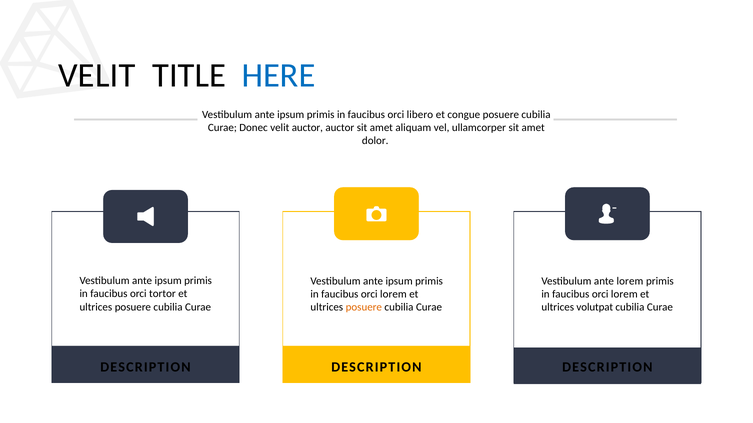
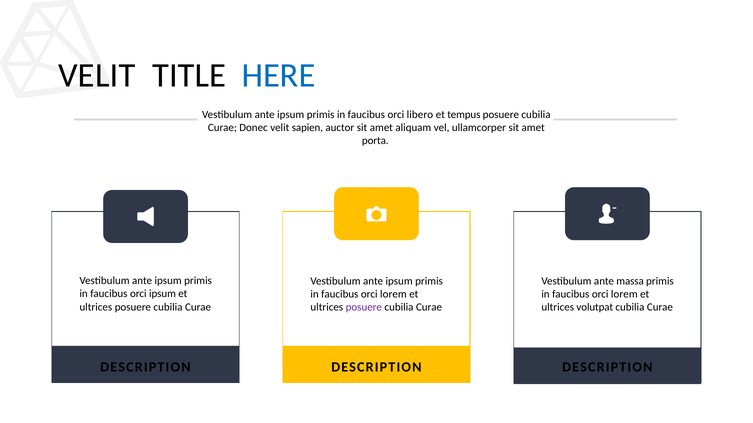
congue: congue -> tempus
velit auctor: auctor -> sapien
dolor: dolor -> porta
ante lorem: lorem -> massa
orci tortor: tortor -> ipsum
posuere at (364, 308) colour: orange -> purple
